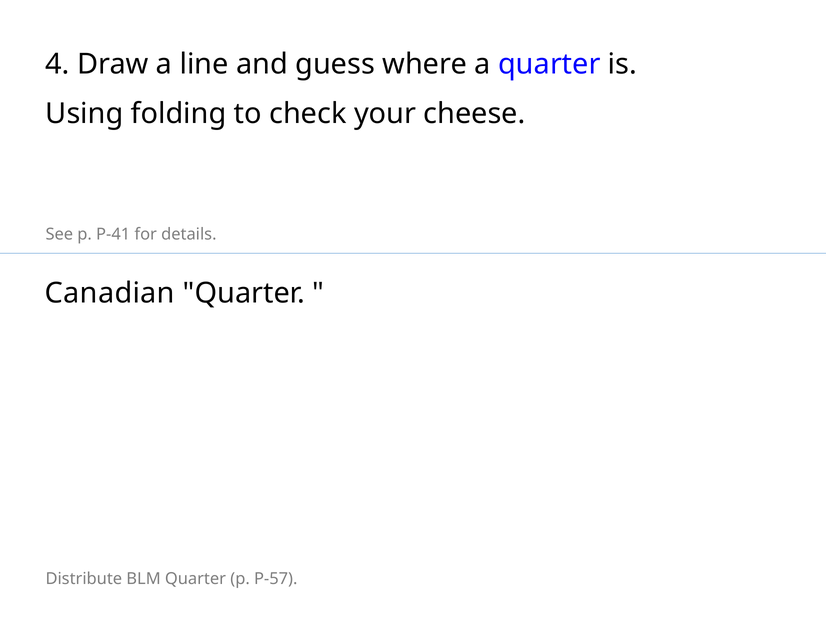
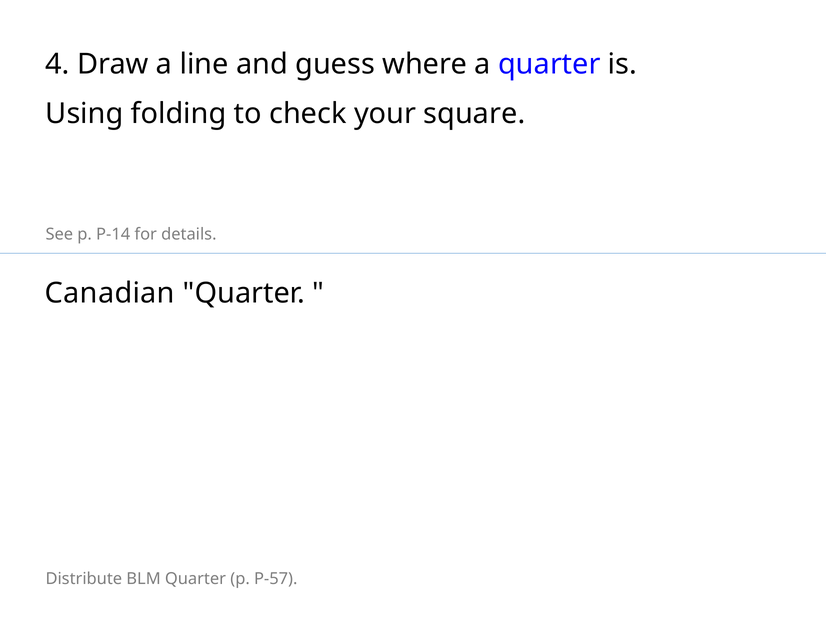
cheese: cheese -> square
P-41: P-41 -> P-14
